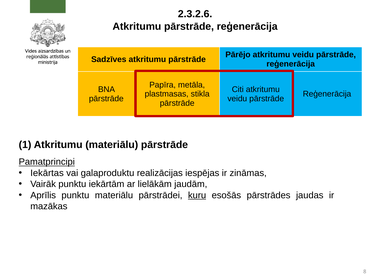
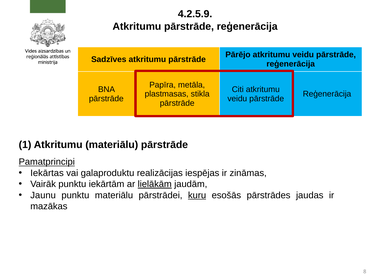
2.3.2.6: 2.3.2.6 -> 4.2.5.9
lielākām underline: none -> present
Aprīlis: Aprīlis -> Jaunu
